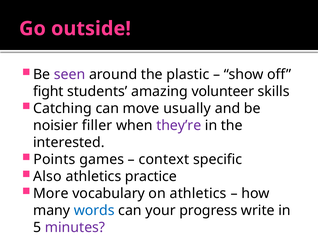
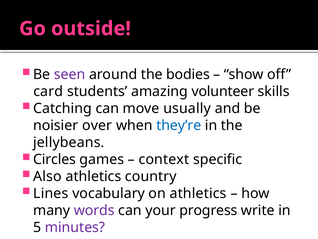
plastic: plastic -> bodies
fight: fight -> card
filler: filler -> over
they’re colour: purple -> blue
interested: interested -> jellybeans
Points: Points -> Circles
practice: practice -> country
More: More -> Lines
words colour: blue -> purple
